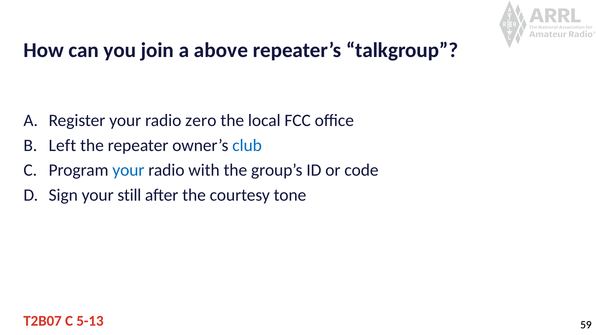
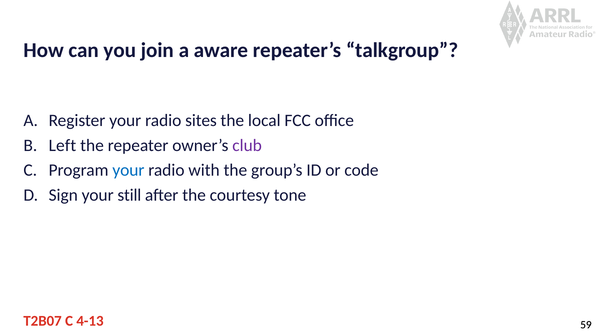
above: above -> aware
zero: zero -> sites
club colour: blue -> purple
5-13: 5-13 -> 4-13
